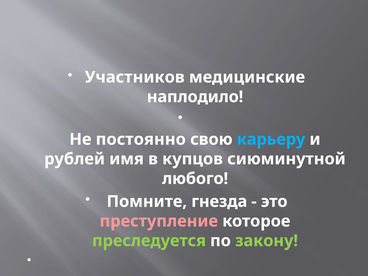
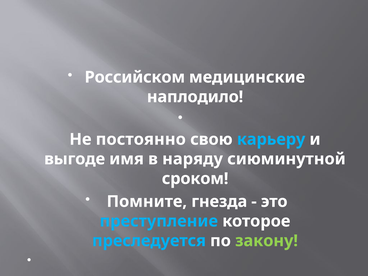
Участников: Участников -> Российском
рублей: рублей -> выгоде
купцов: купцов -> наряду
любого: любого -> сроком
преступление colour: pink -> light blue
преследуется colour: light green -> light blue
